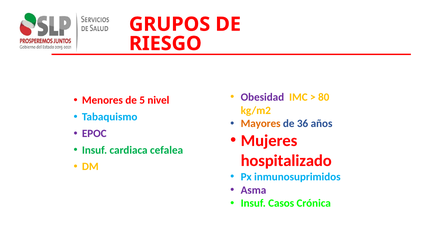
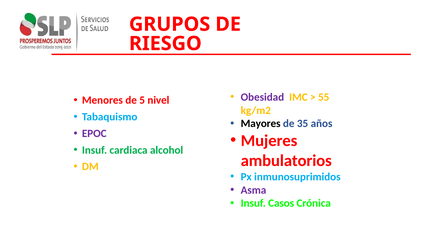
80: 80 -> 55
Mayores colour: orange -> black
36: 36 -> 35
cefalea: cefalea -> alcohol
hospitalizado: hospitalizado -> ambulatorios
